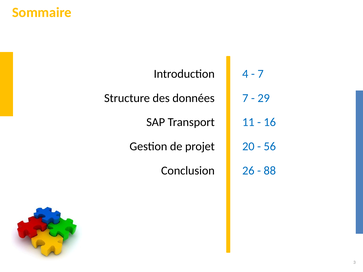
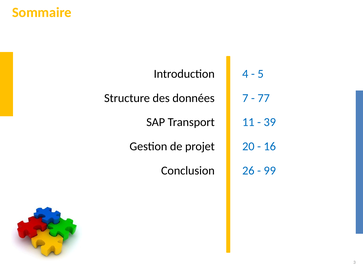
7 at (261, 74): 7 -> 5
29: 29 -> 77
16: 16 -> 39
56: 56 -> 16
88: 88 -> 99
